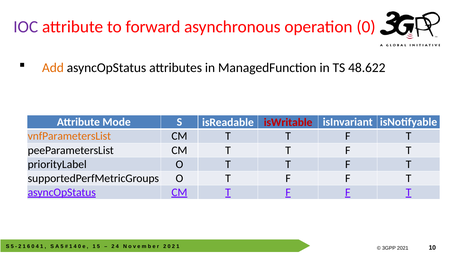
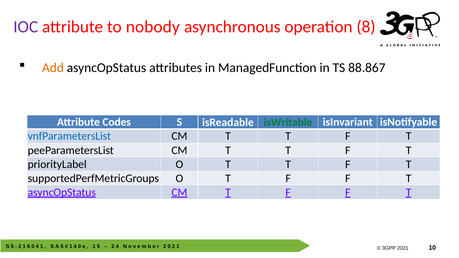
forward: forward -> nobody
operation 0: 0 -> 8
48.622: 48.622 -> 88.867
Mode: Mode -> Codes
isWritable colour: red -> green
vnfParametersList colour: orange -> blue
